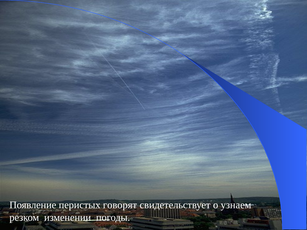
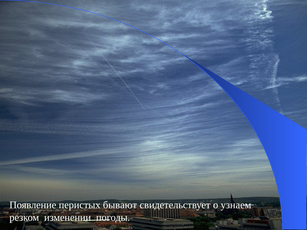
говорят: говорят -> бывают
